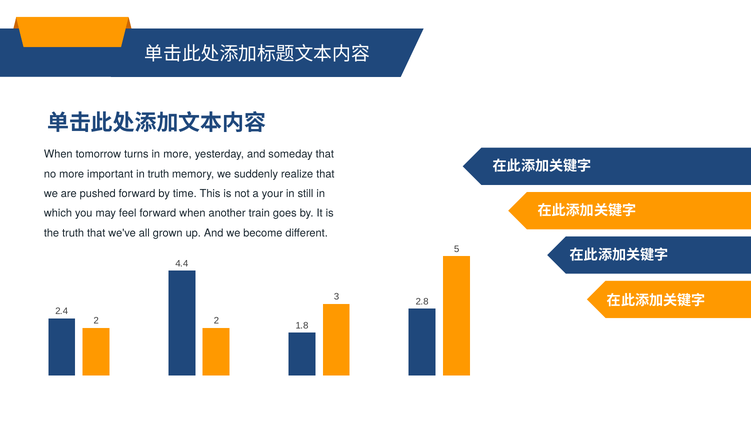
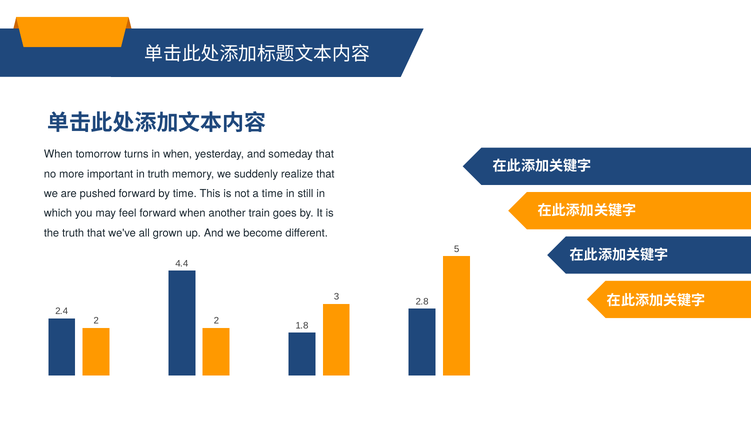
in more: more -> when
a your: your -> time
